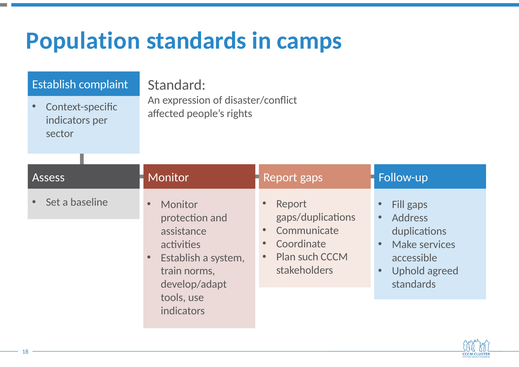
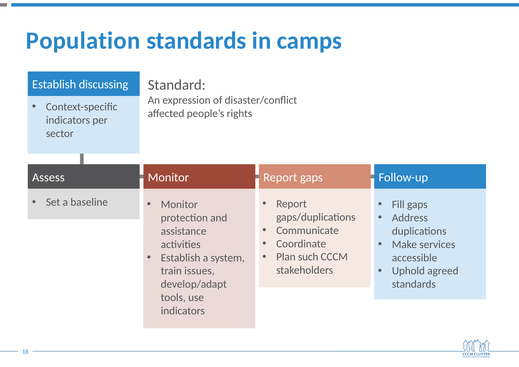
complaint: complaint -> discussing
norms: norms -> issues
